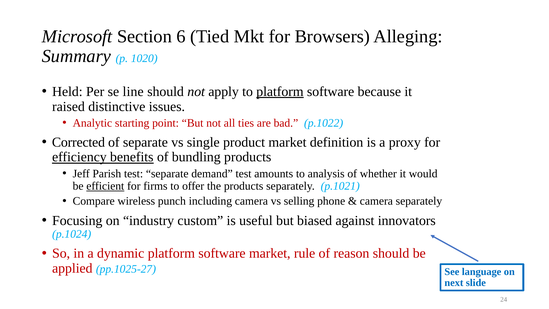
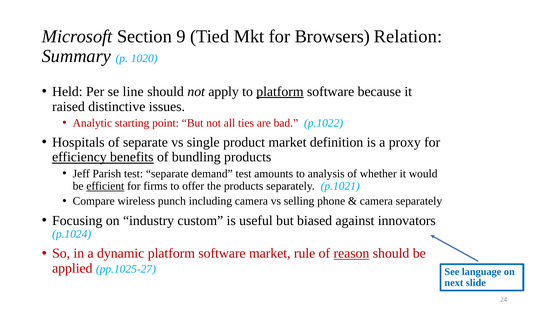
6: 6 -> 9
Alleging: Alleging -> Relation
Corrected: Corrected -> Hospitals
reason underline: none -> present
